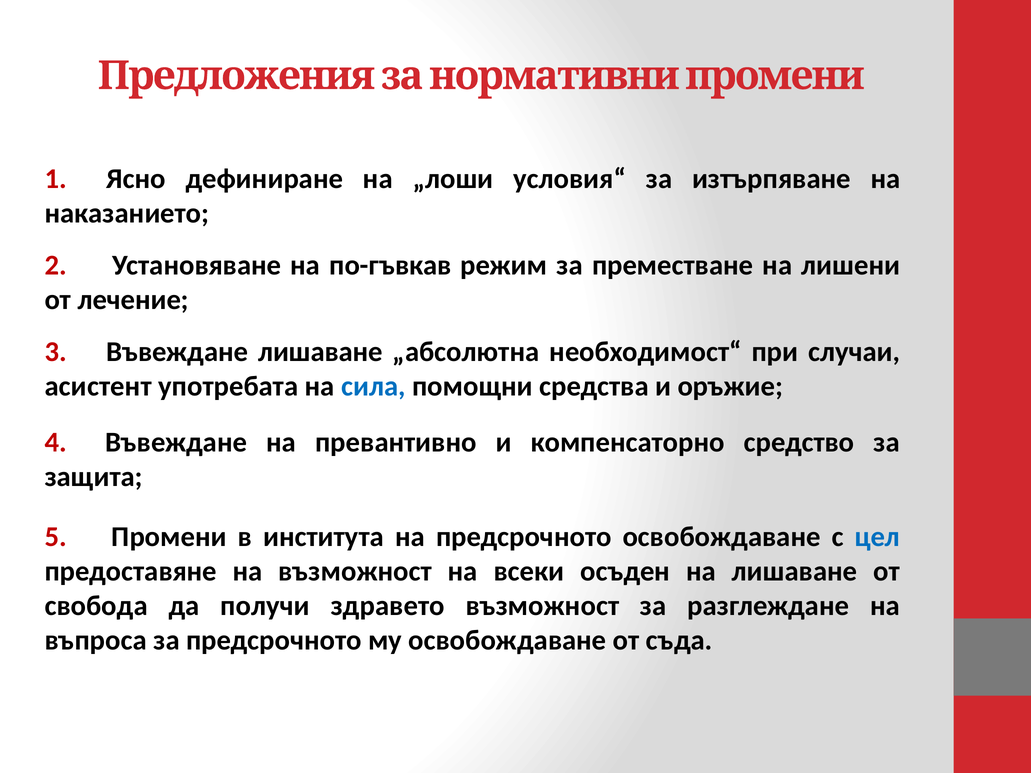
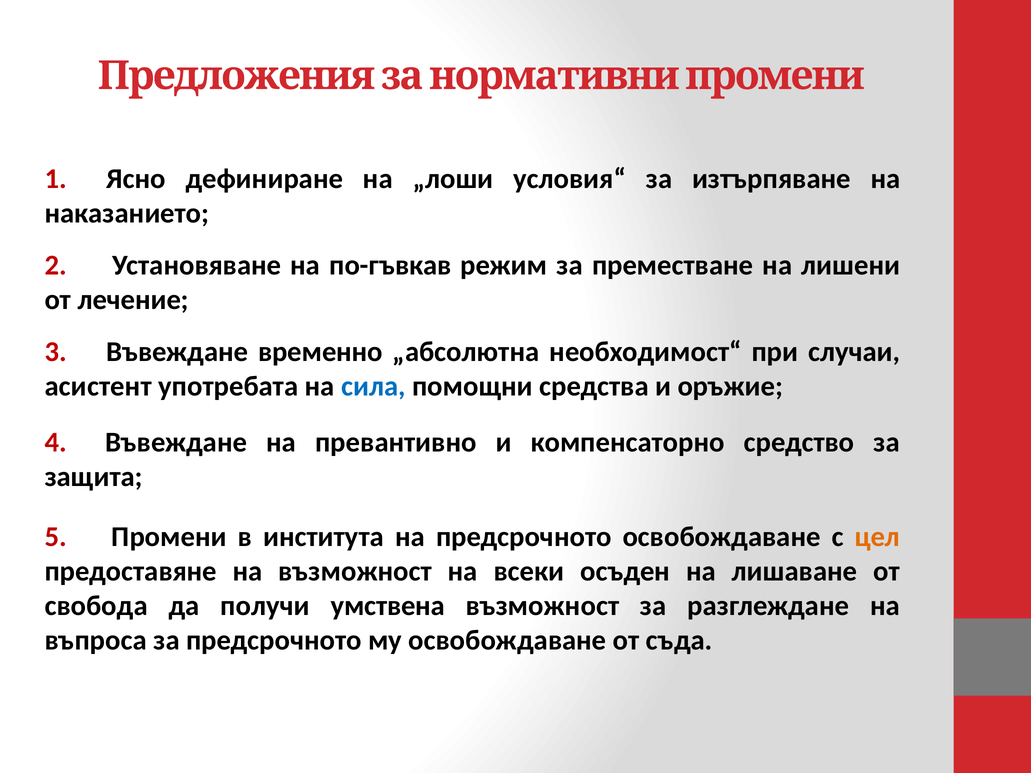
Въвеждане лишаване: лишаване -> временно
цел colour: blue -> orange
здравето: здравето -> умствена
